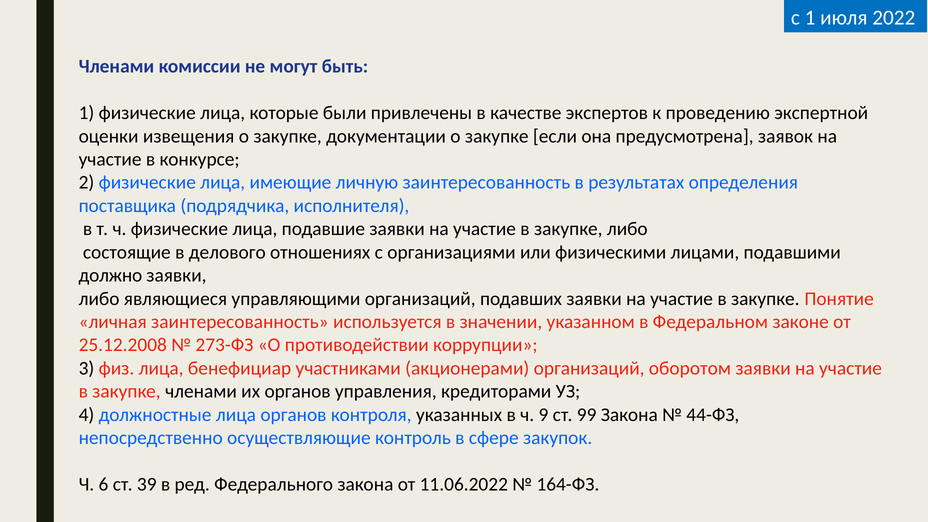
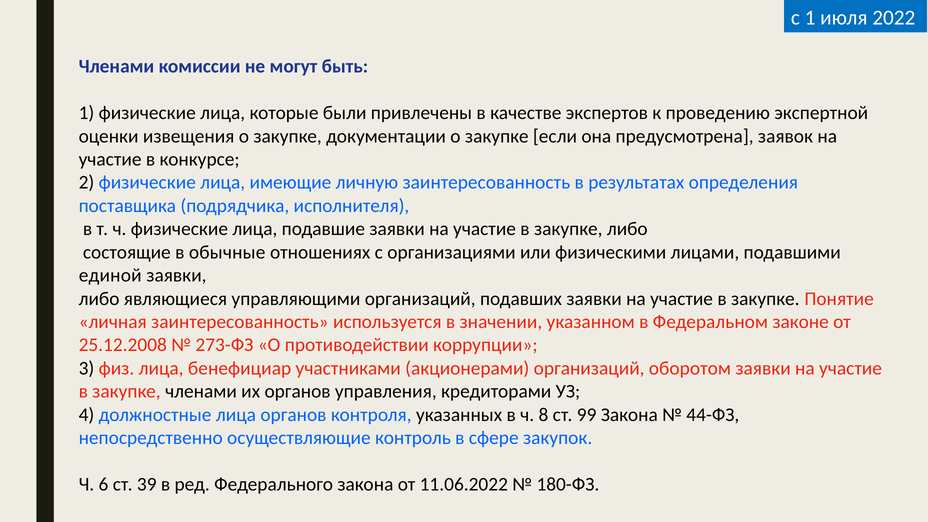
делового: делового -> обычные
должно: должно -> единой
9: 9 -> 8
164-ФЗ: 164-ФЗ -> 180-ФЗ
